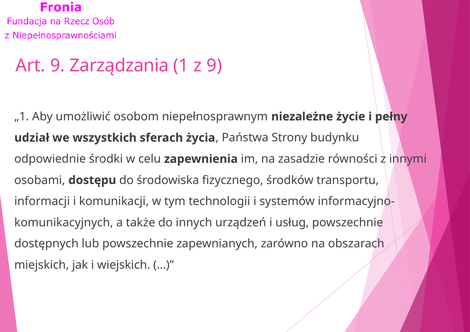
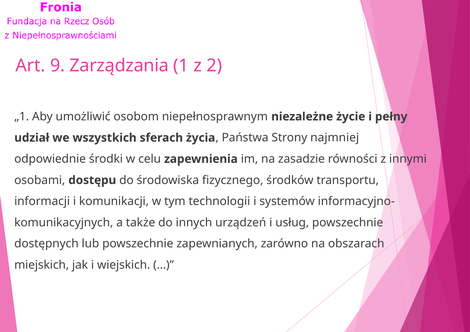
z 9: 9 -> 2
budynku: budynku -> najmniej
